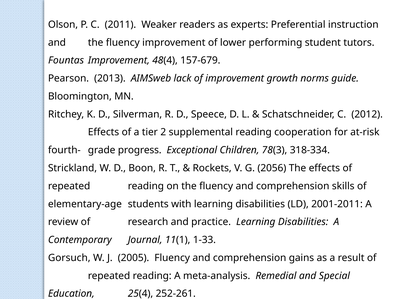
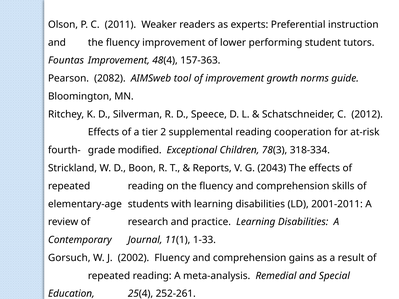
157-679: 157-679 -> 157-363
2013: 2013 -> 2082
lack: lack -> tool
progress: progress -> modified
Rockets: Rockets -> Reports
2056: 2056 -> 2043
2005: 2005 -> 2002
